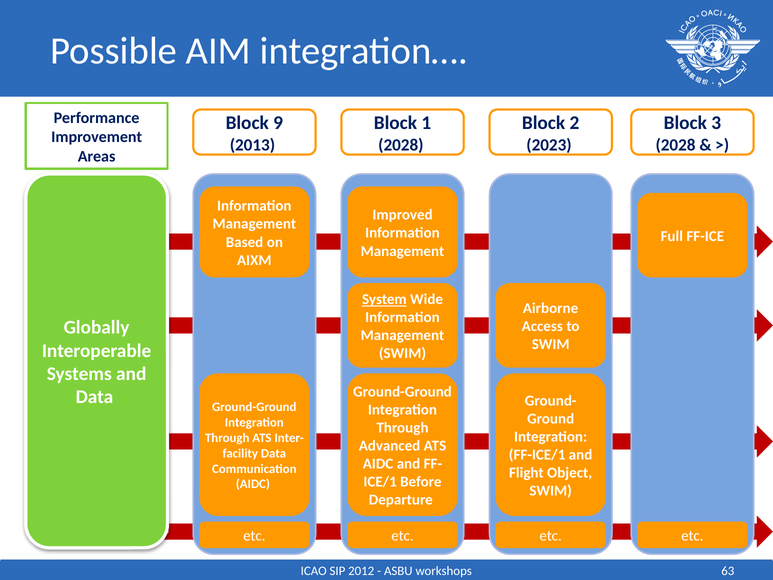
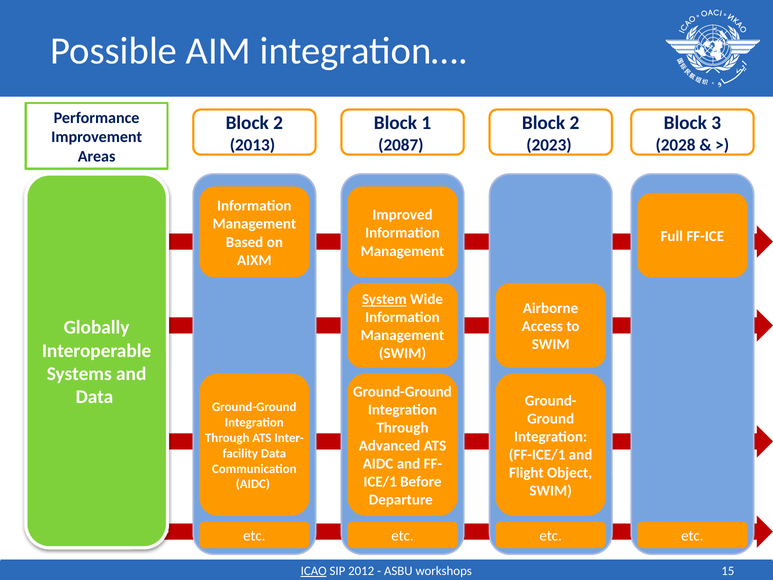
9 at (278, 123): 9 -> 2
2028 at (401, 145): 2028 -> 2087
ICAO underline: none -> present
63: 63 -> 15
